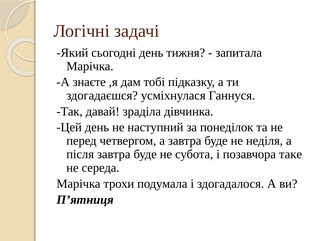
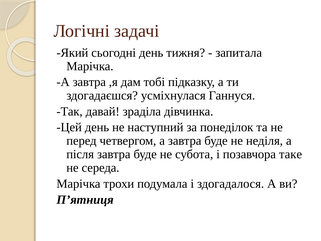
знаєте at (89, 82): знаєте -> завтра
